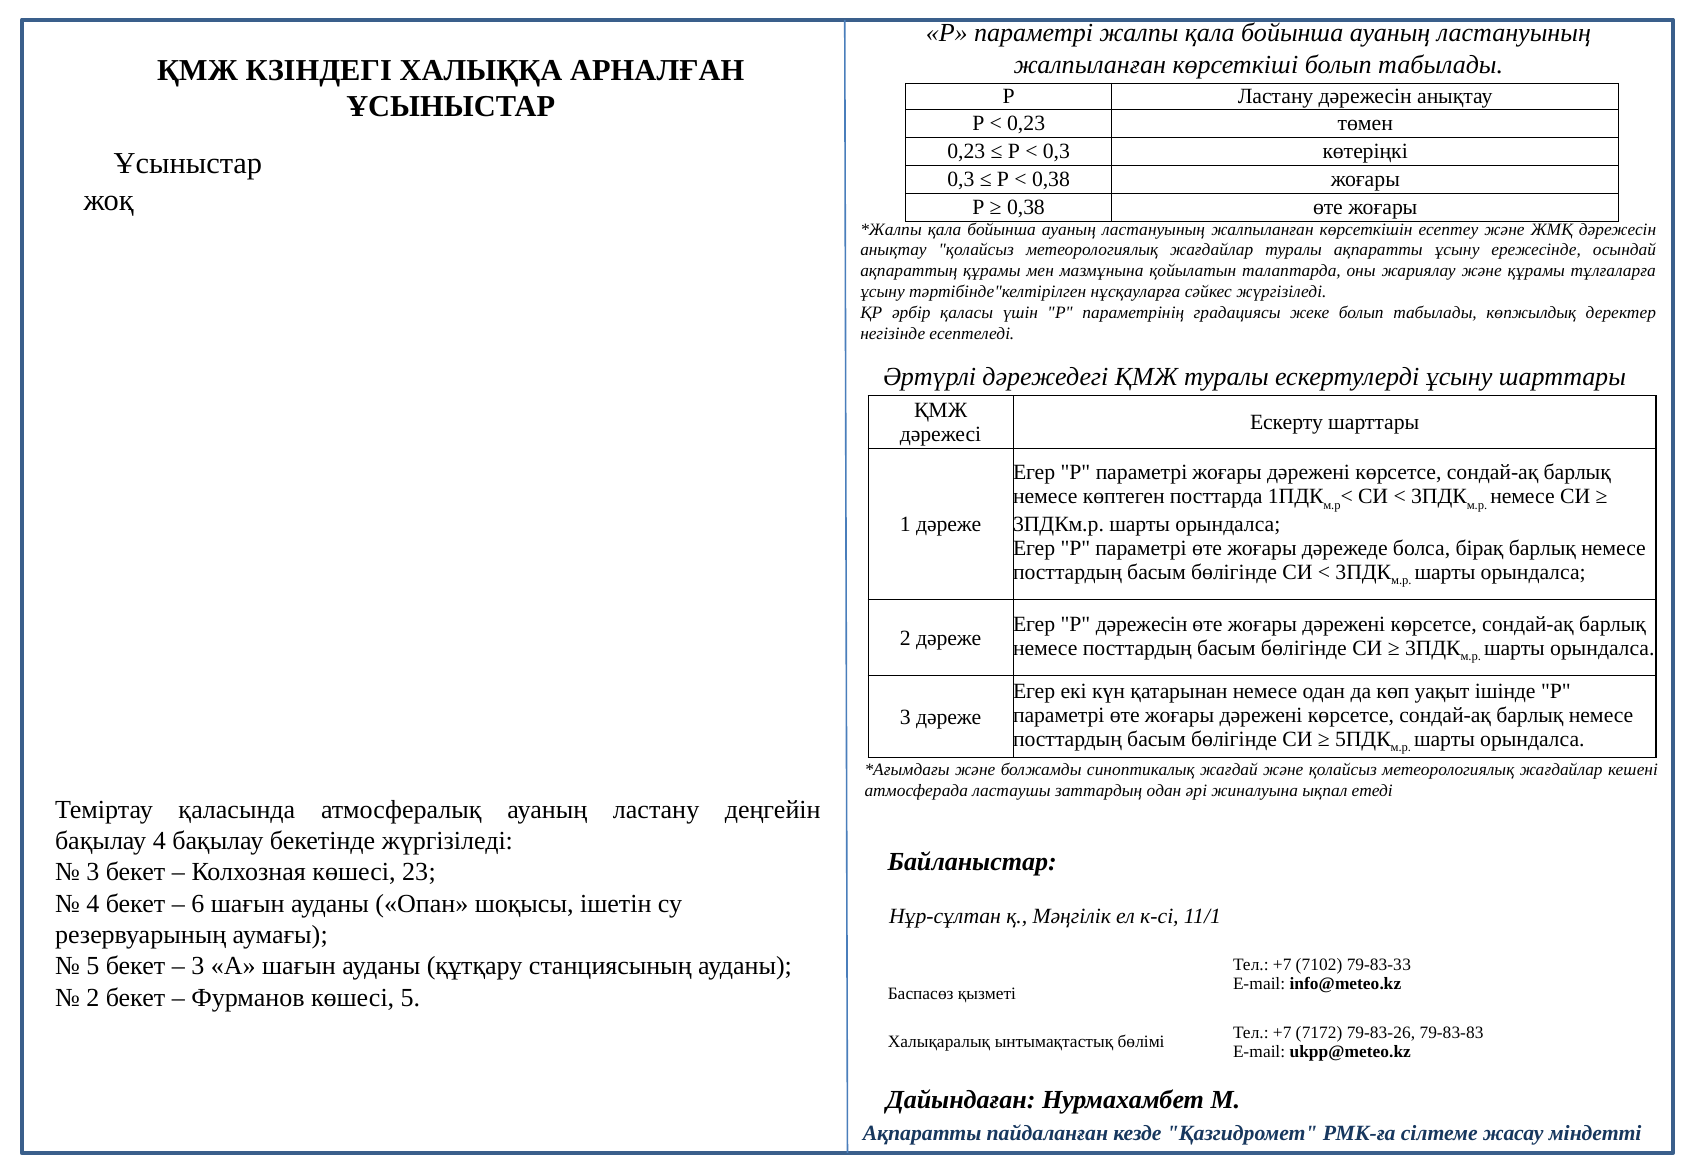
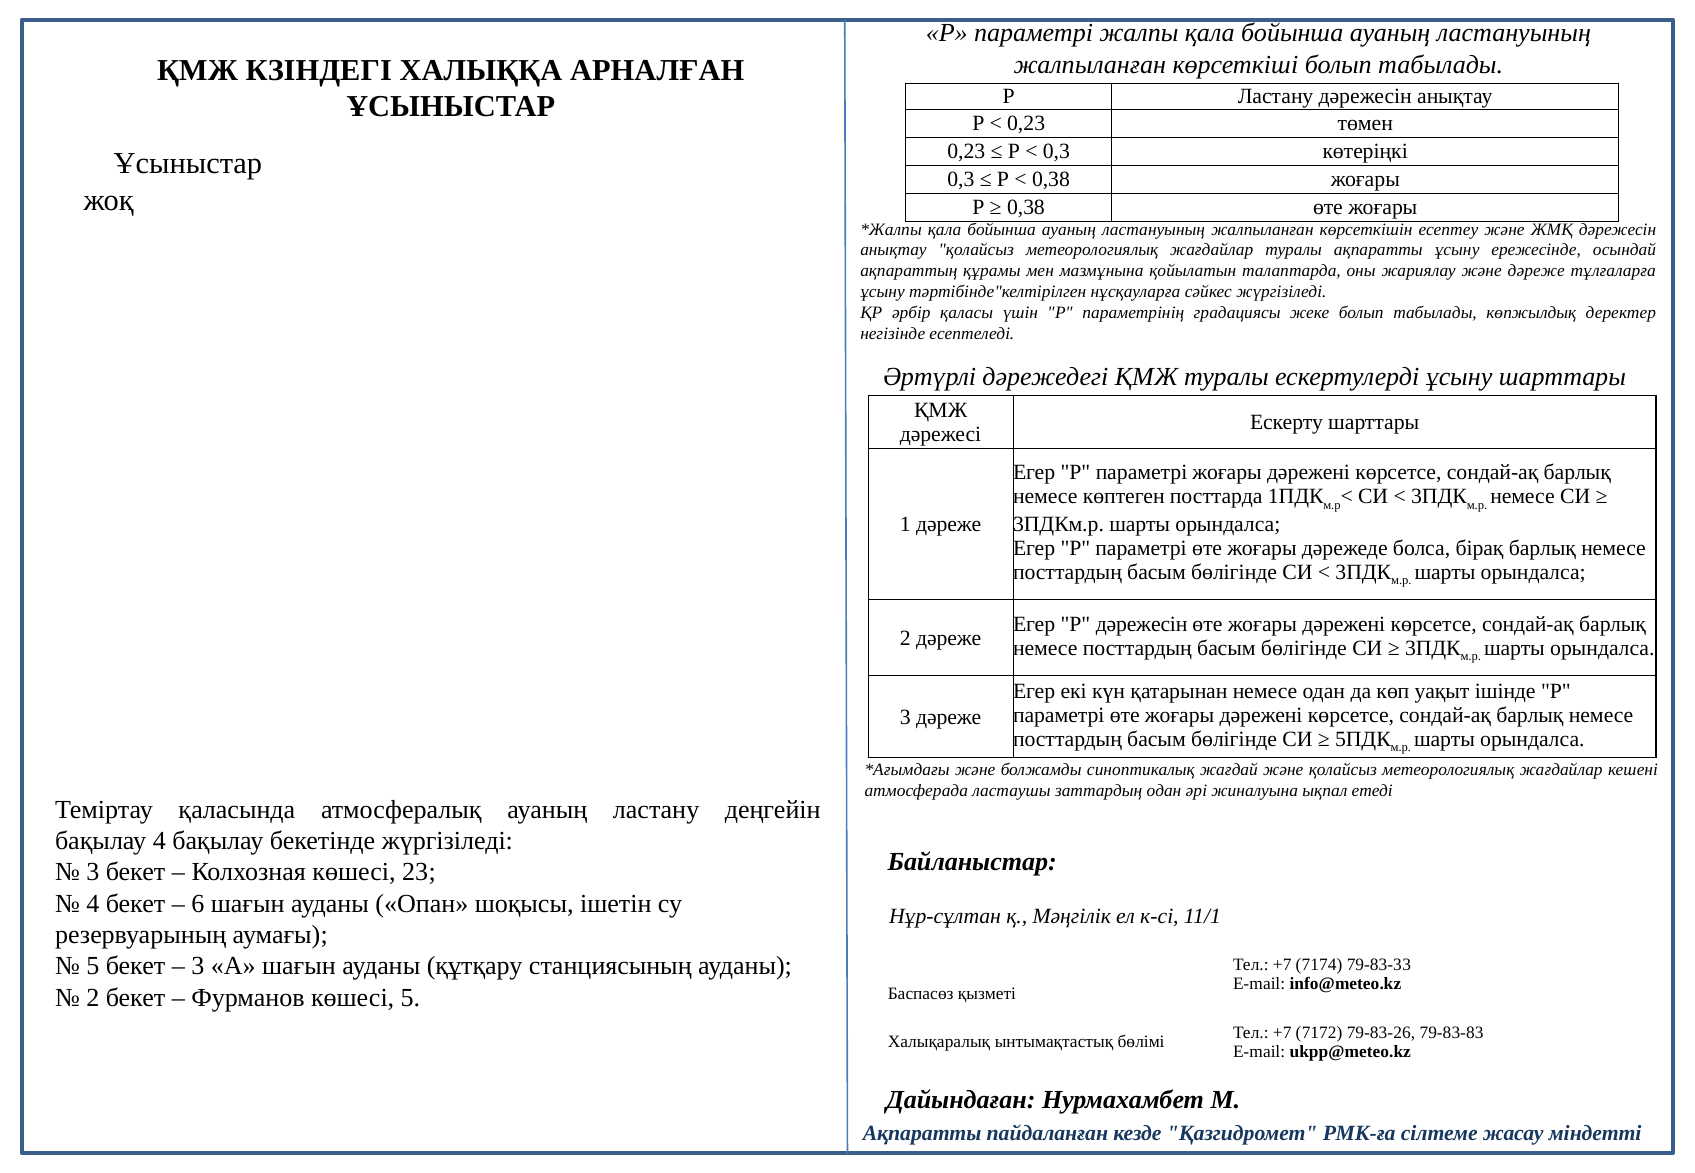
және құрамы: құрамы -> дәреже
7102: 7102 -> 7174
